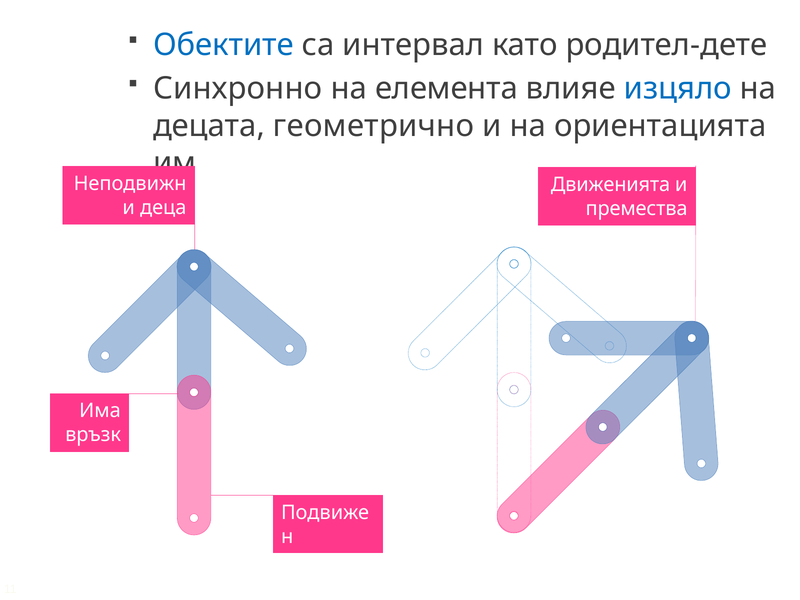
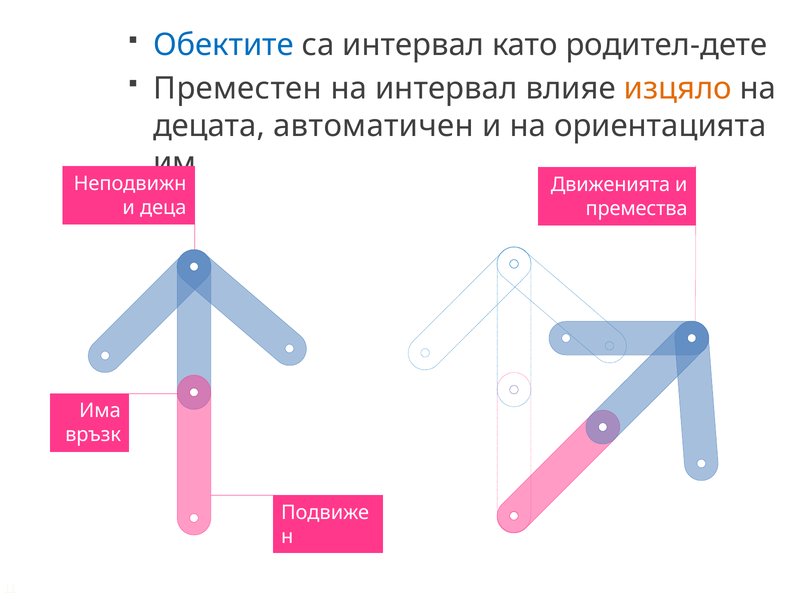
Синхронно: Синхронно -> Преместен
на елемента: елемента -> интервал
изцяло colour: blue -> orange
геометрично: геометрично -> автоматичен
